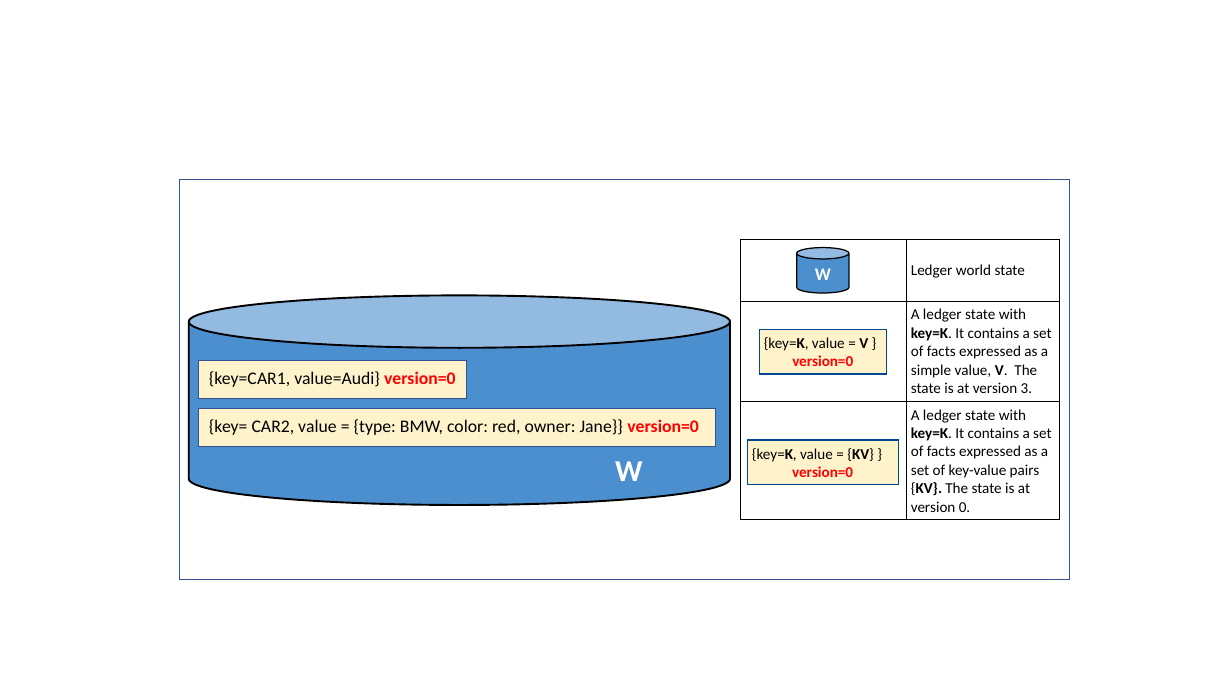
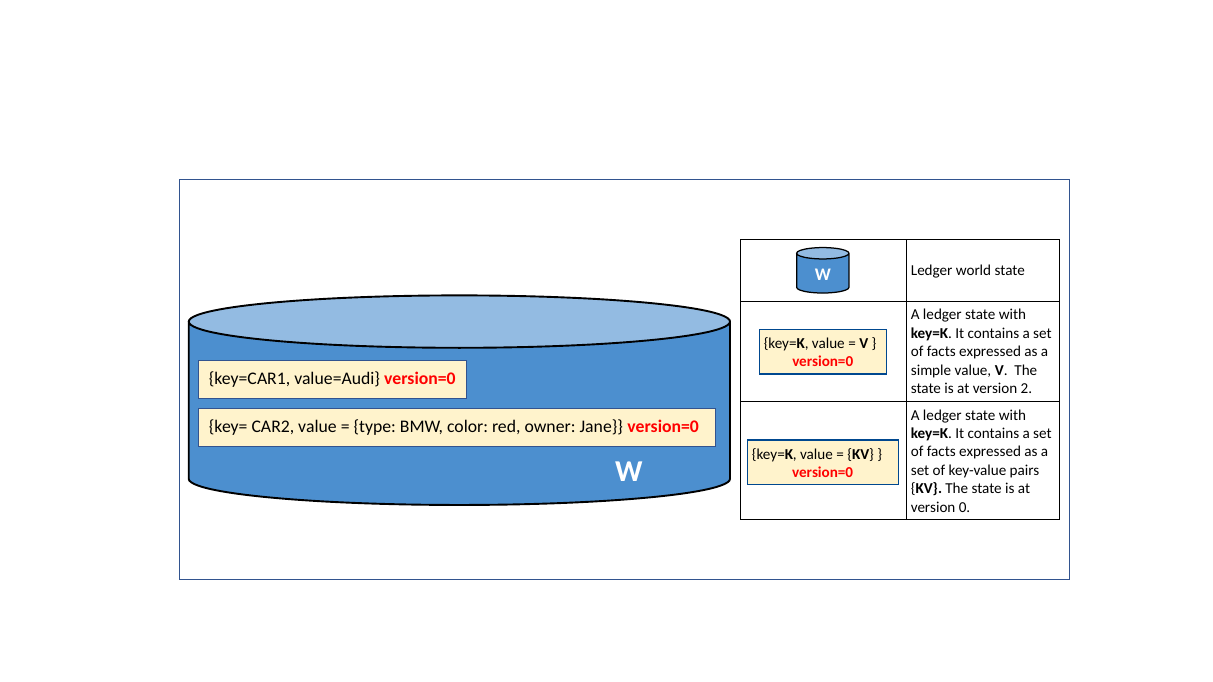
3: 3 -> 2
